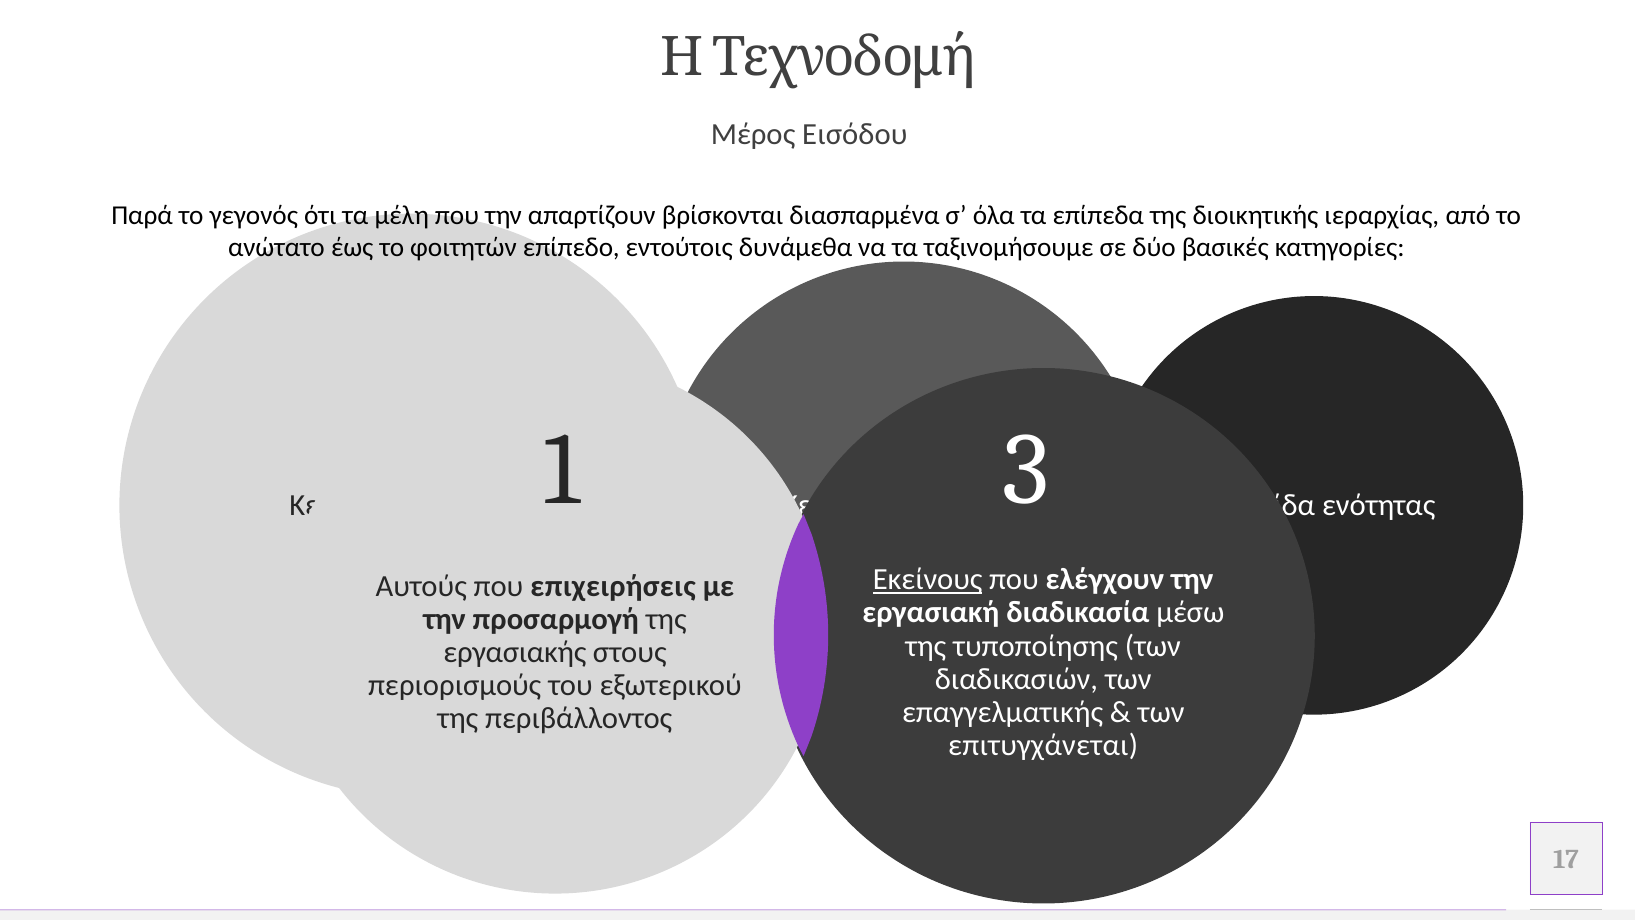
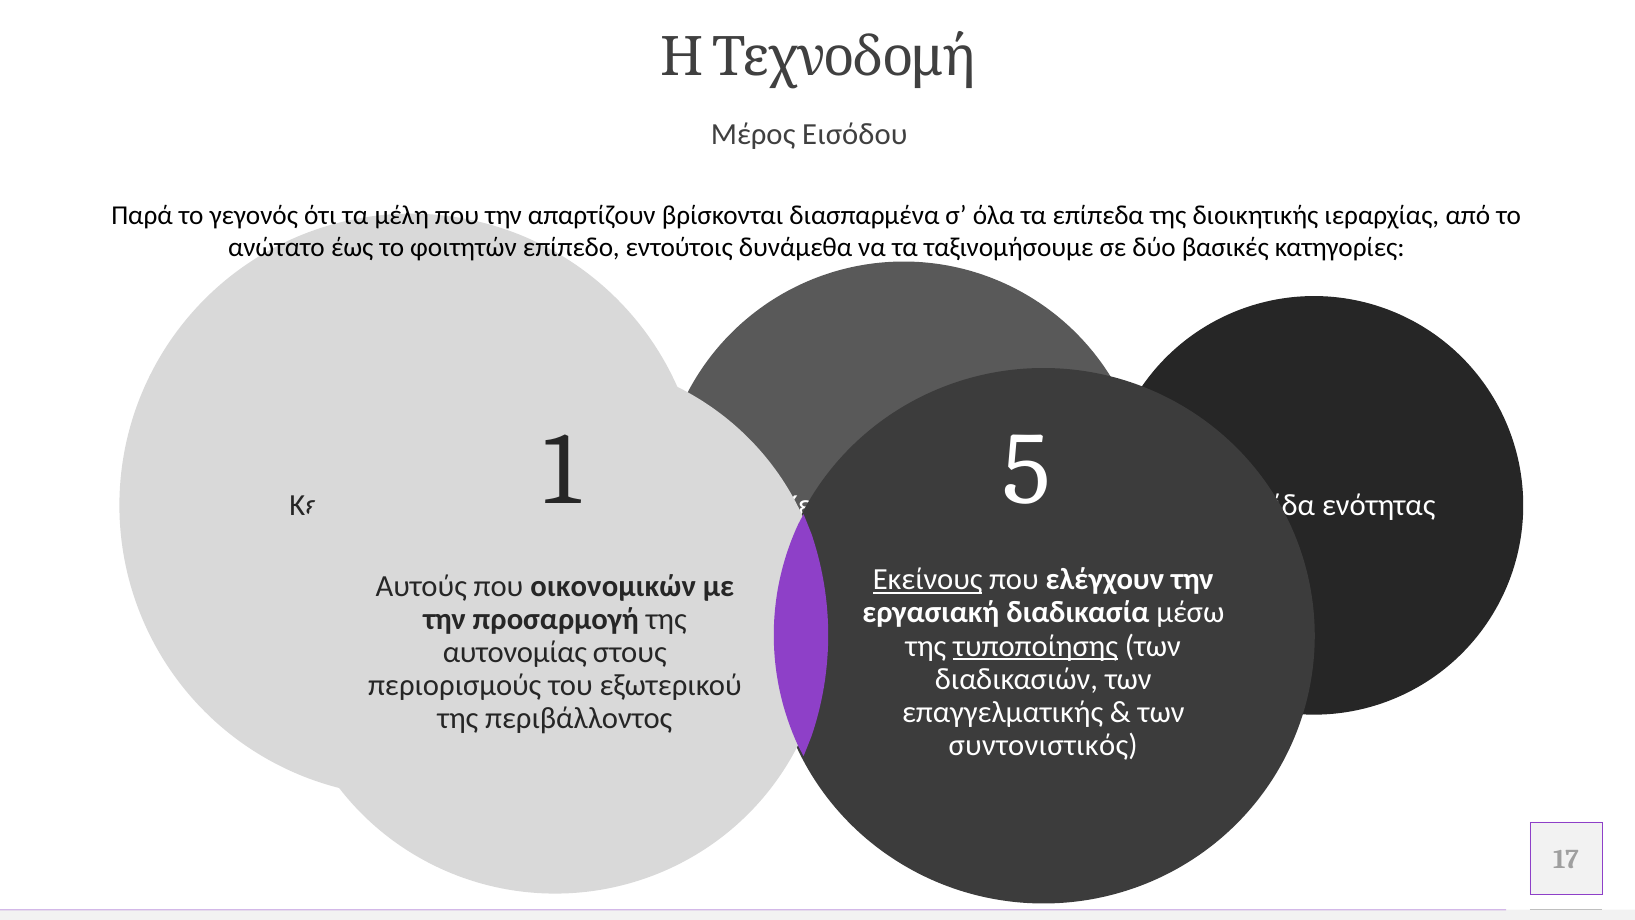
3: 3 -> 5
επιχειρήσεις: επιχειρήσεις -> οικονομικών
τυποποίησης underline: none -> present
εργασιακής: εργασιακής -> αυτονομίας
επιτυγχάνεται: επιτυγχάνεται -> συντονιστικός
